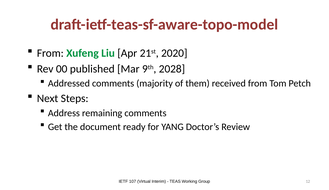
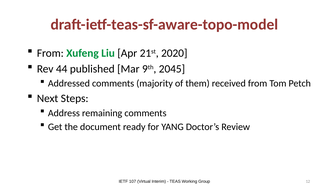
00: 00 -> 44
2028: 2028 -> 2045
